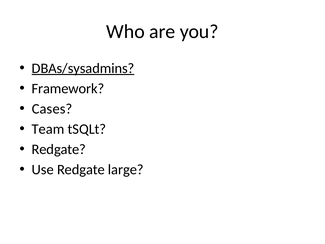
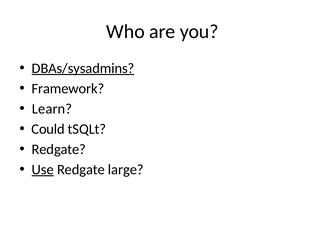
Cases: Cases -> Learn
Team: Team -> Could
Use underline: none -> present
